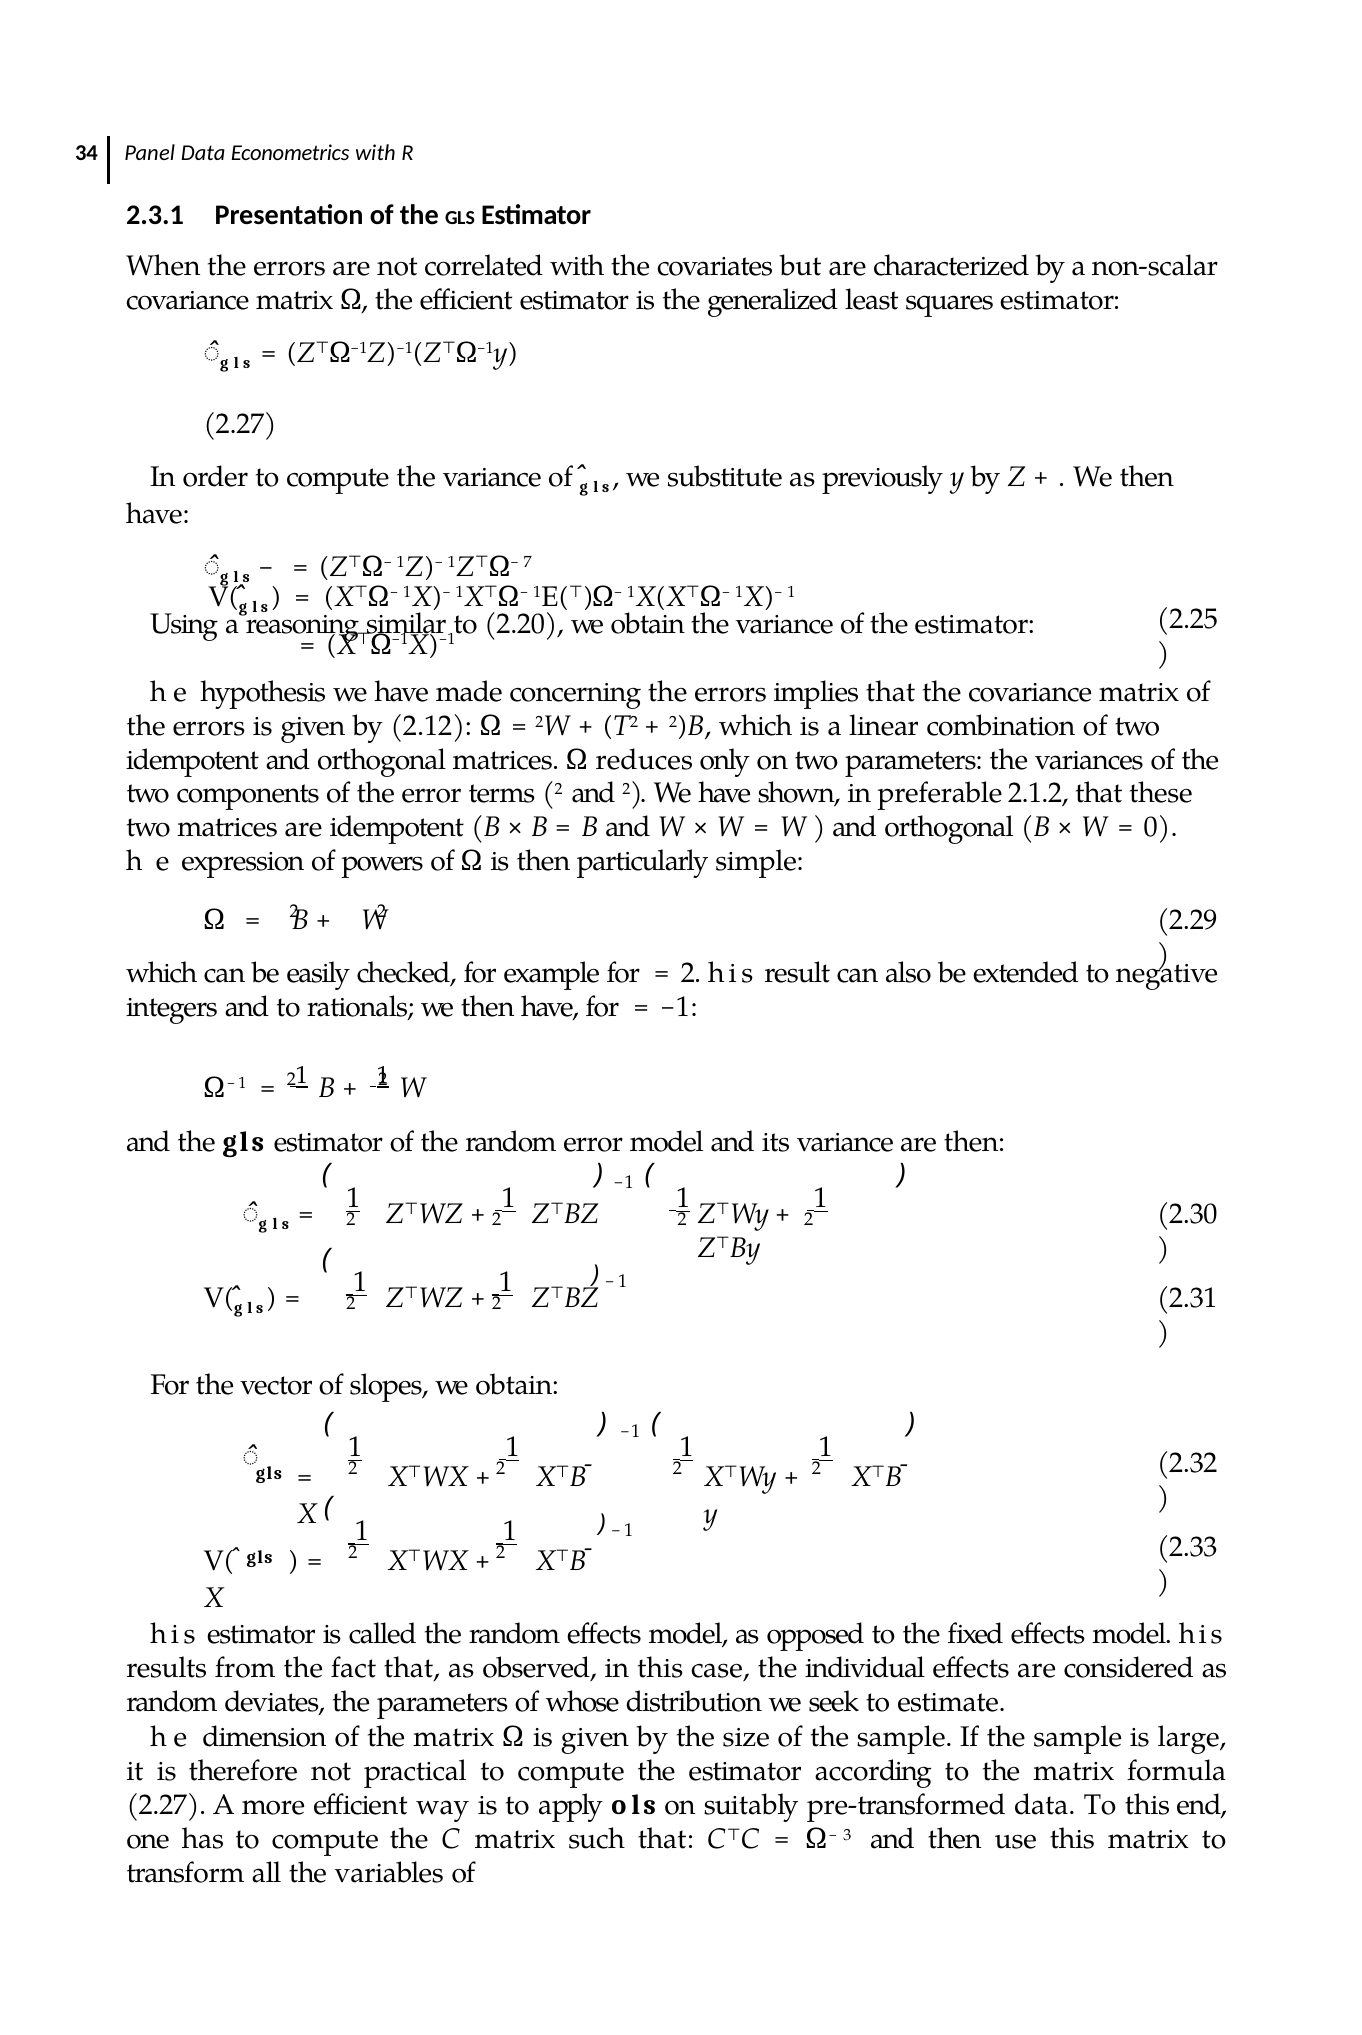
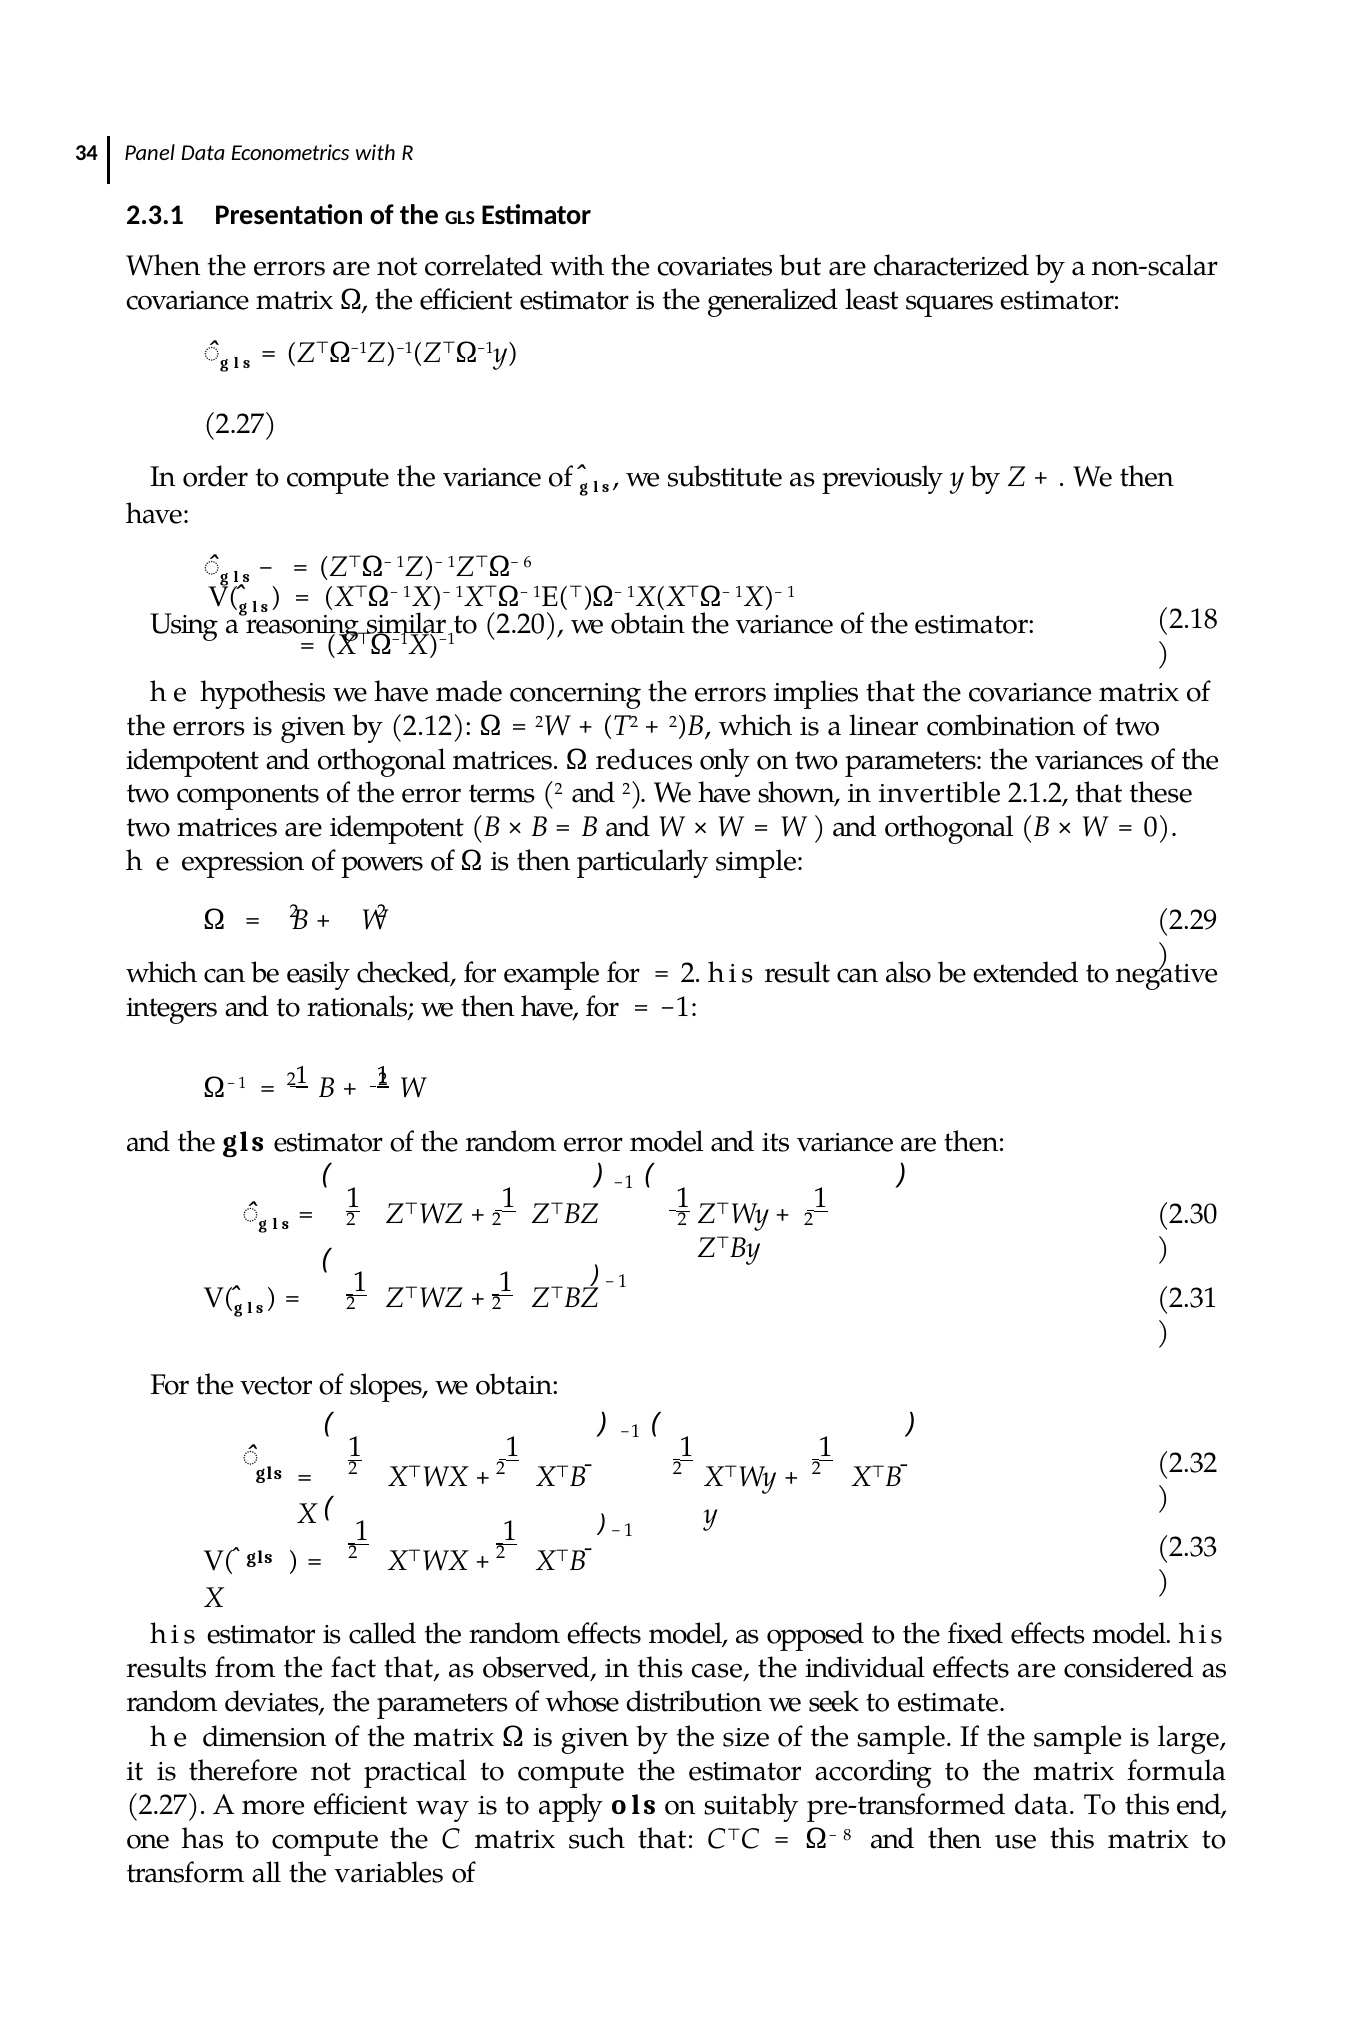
7: 7 -> 6
2.25: 2.25 -> 2.18
preferable: preferable -> invertible
3: 3 -> 8
